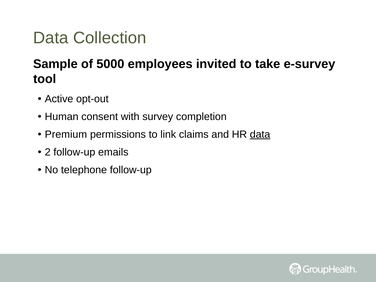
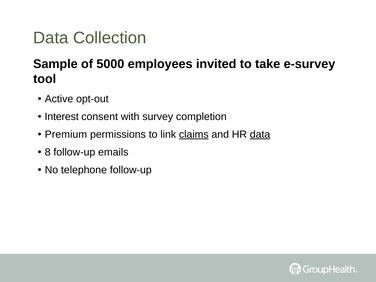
Human: Human -> Interest
claims underline: none -> present
2: 2 -> 8
